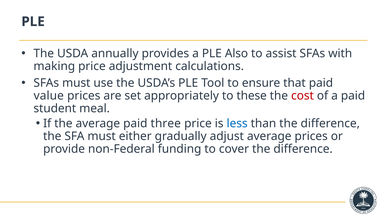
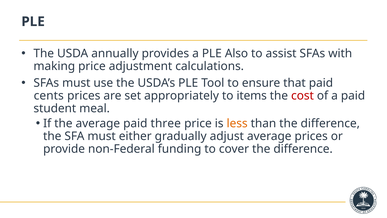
value: value -> cents
these: these -> items
less colour: blue -> orange
